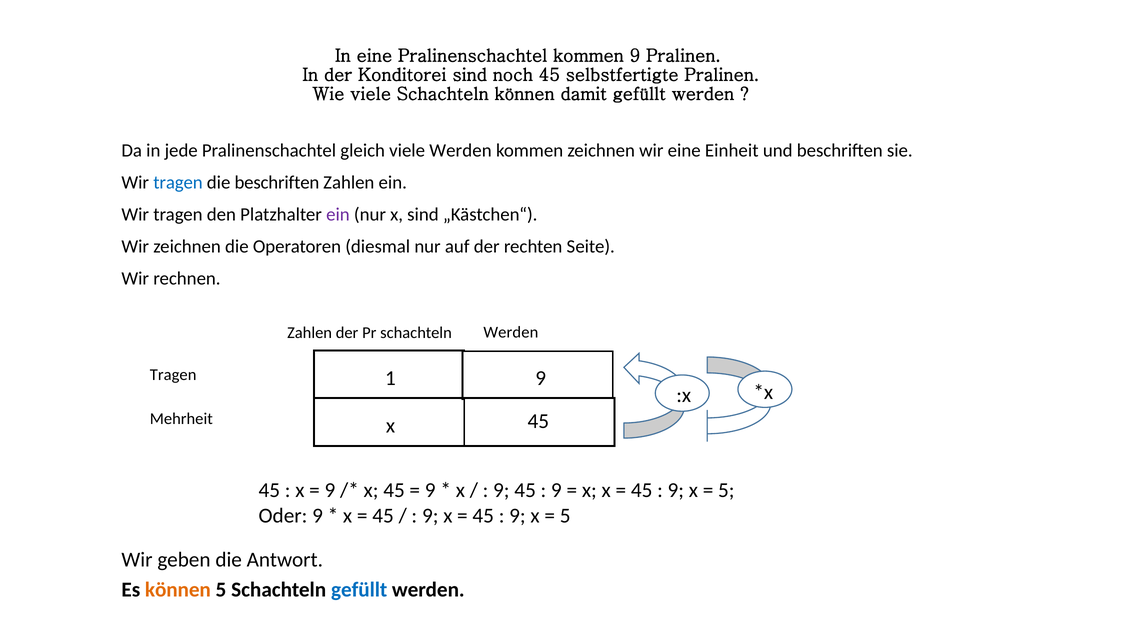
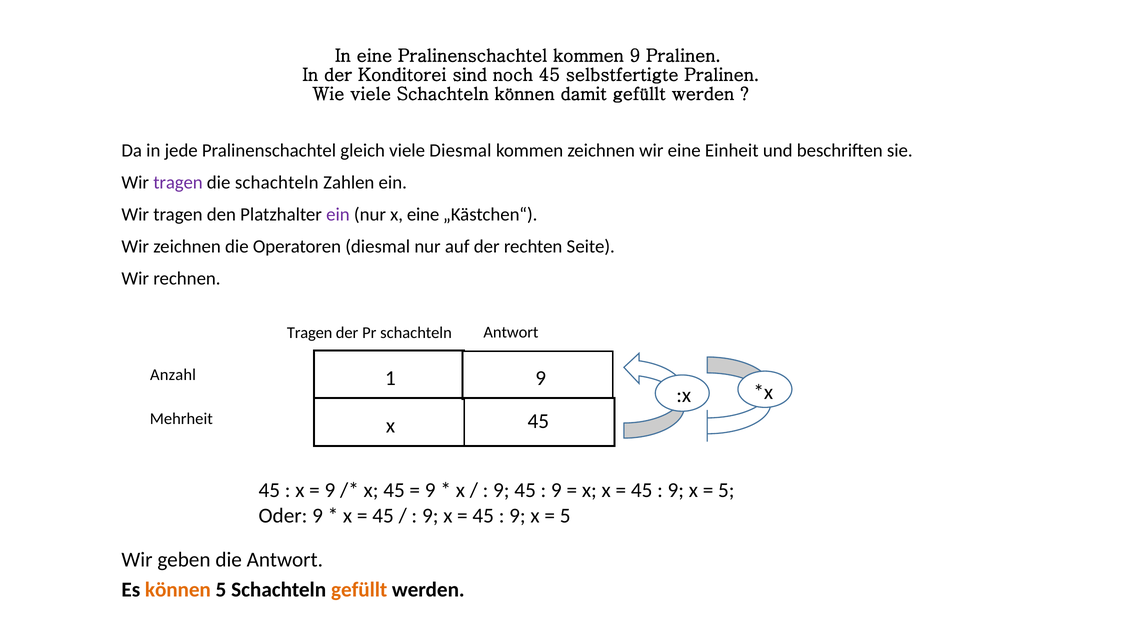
viele Werden: Werden -> Diesmal
tragen at (178, 183) colour: blue -> purple
die beschriften: beschriften -> schachteln
x sind: sind -> eine
Zahlen at (310, 333): Zahlen -> Tragen
schachteln Werden: Werden -> Antwort
Tragen at (173, 375): Tragen -> Anzahl
gefüllt at (359, 589) colour: blue -> orange
